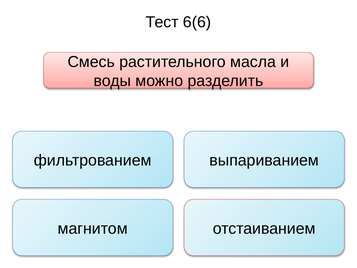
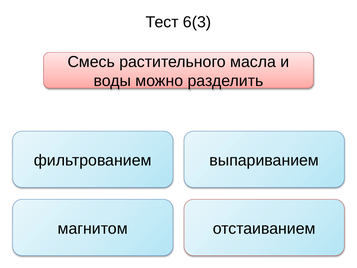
6(6: 6(6 -> 6(3
